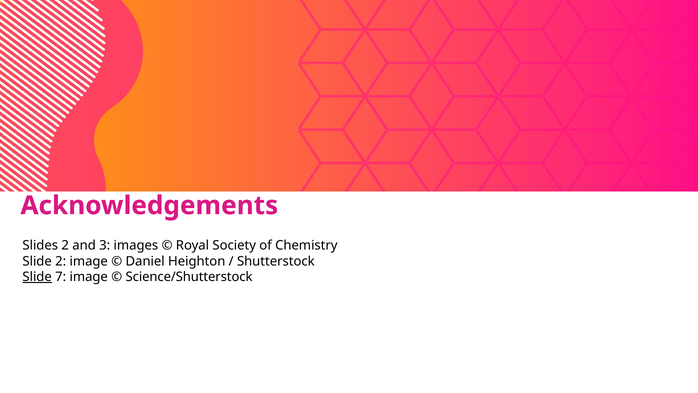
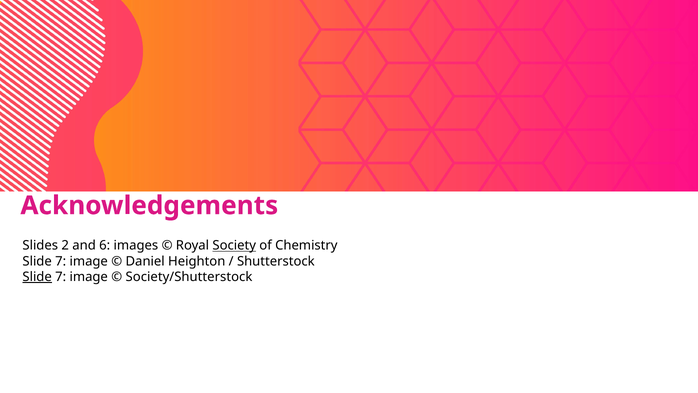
3: 3 -> 6
Society underline: none -> present
2 at (61, 261): 2 -> 7
Science/Shutterstock: Science/Shutterstock -> Society/Shutterstock
